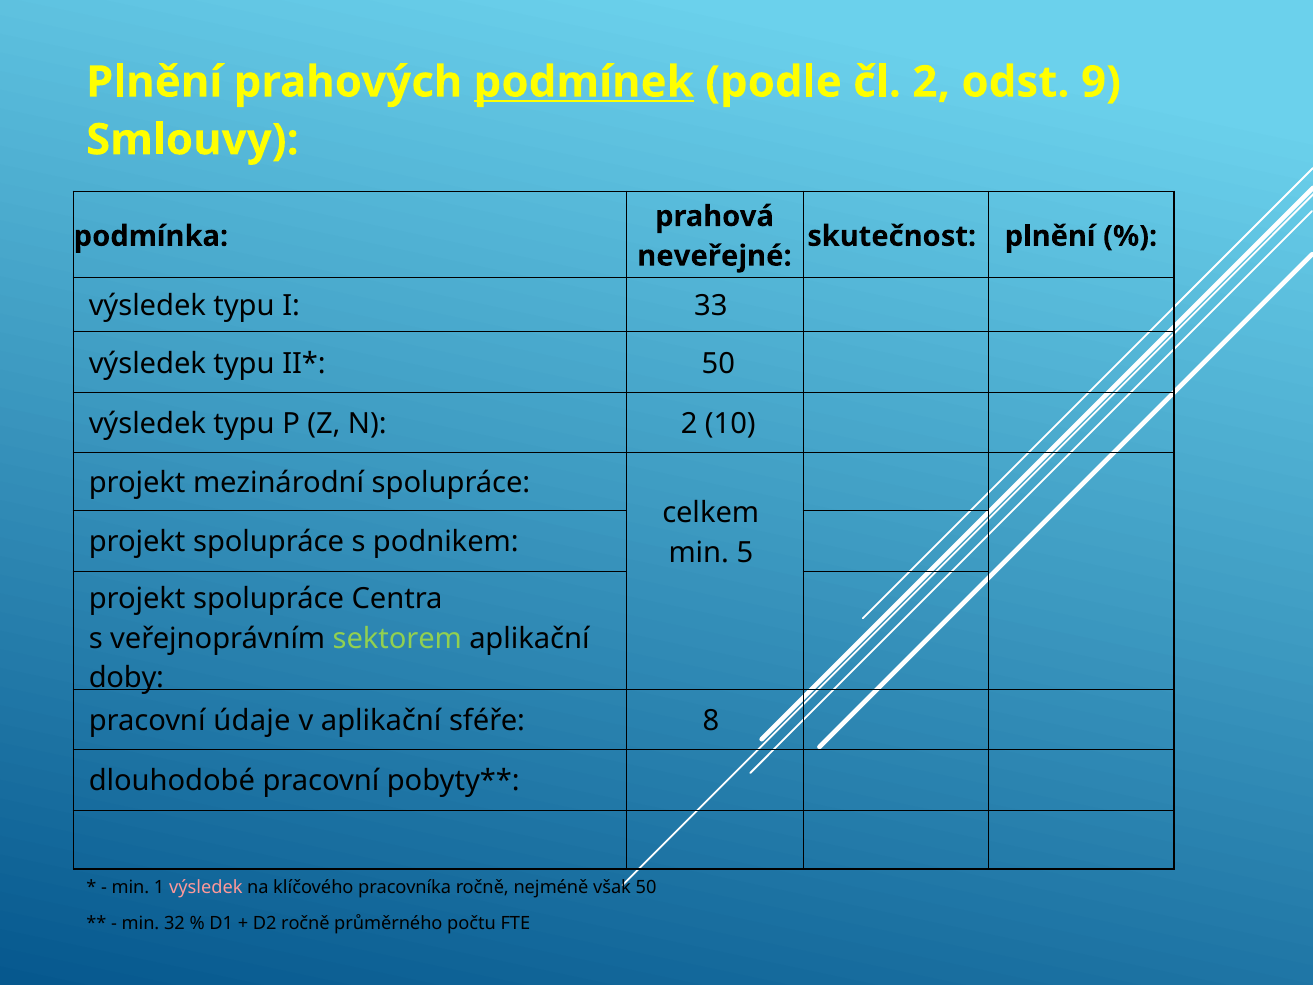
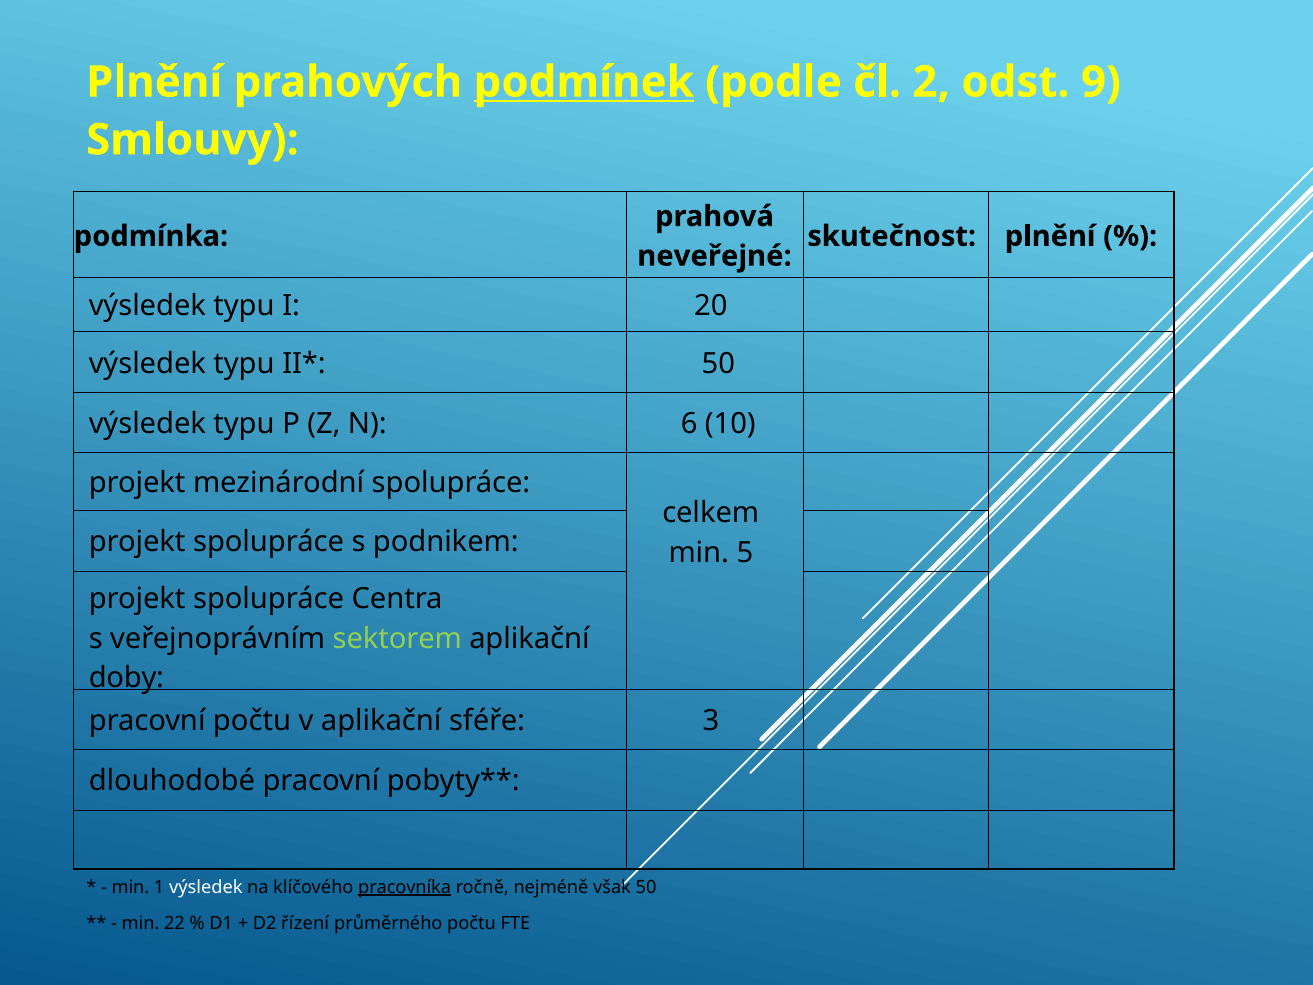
33: 33 -> 20
N 2: 2 -> 6
pracovní údaje: údaje -> počtu
8: 8 -> 3
výsledek at (206, 887) colour: pink -> white
pracovníka underline: none -> present
32: 32 -> 22
D2 ročně: ročně -> řízení
